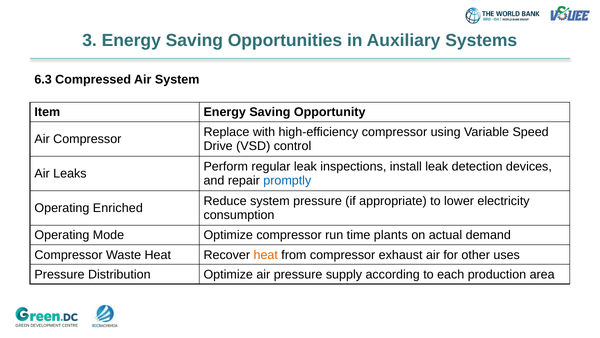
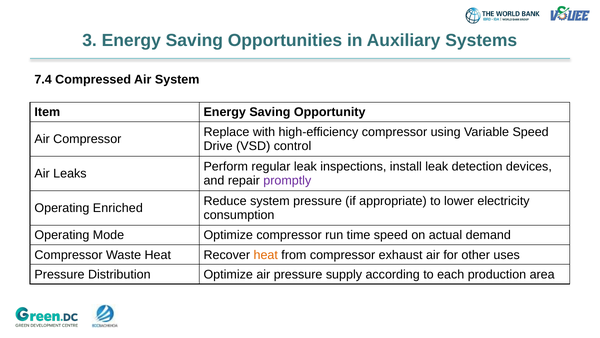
6.3: 6.3 -> 7.4
promptly colour: blue -> purple
time plants: plants -> speed
